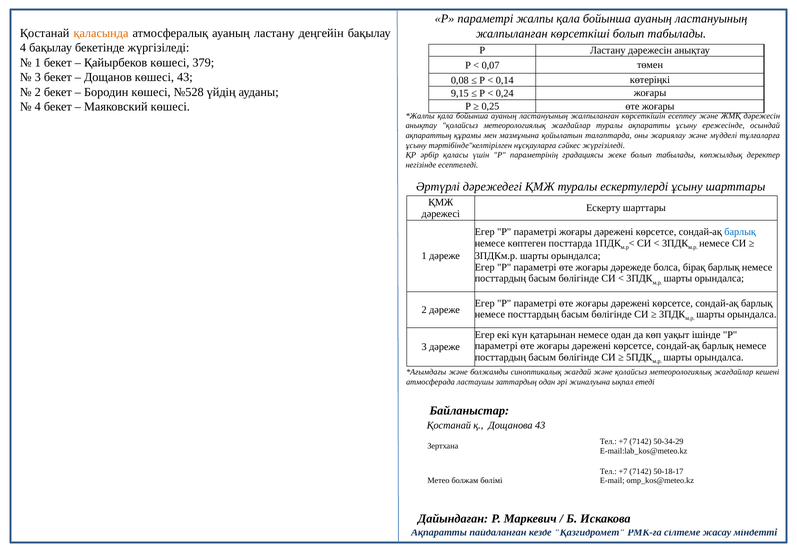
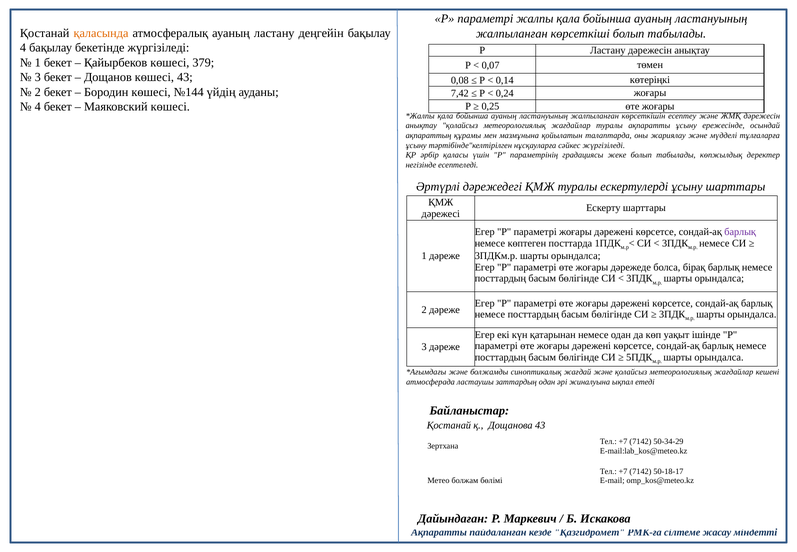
№528: №528 -> №144
9,15: 9,15 -> 7,42
барлық at (740, 232) colour: blue -> purple
